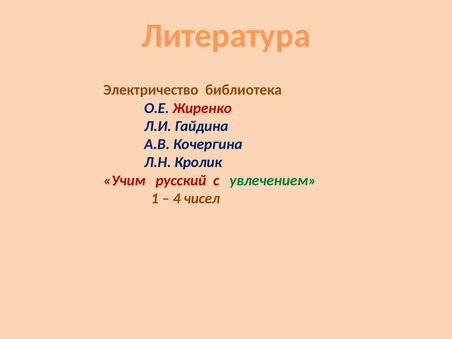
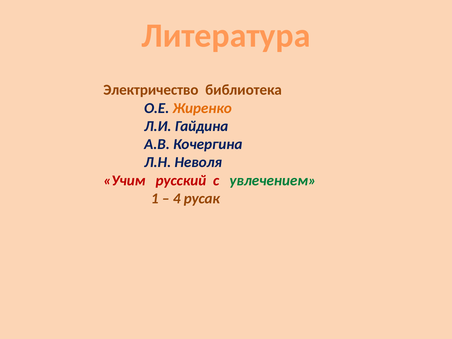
Жиренко colour: red -> orange
Кролик: Кролик -> Неволя
чисел: чисел -> русак
